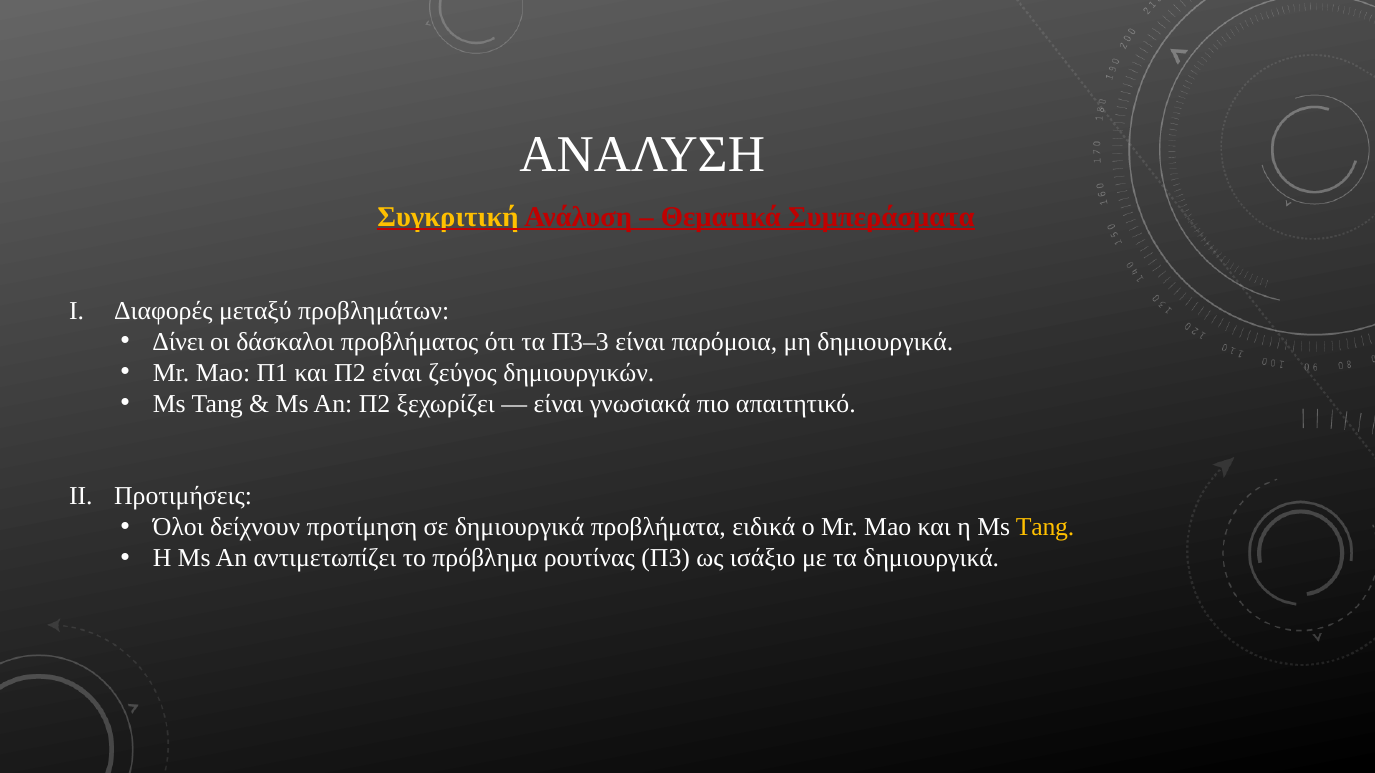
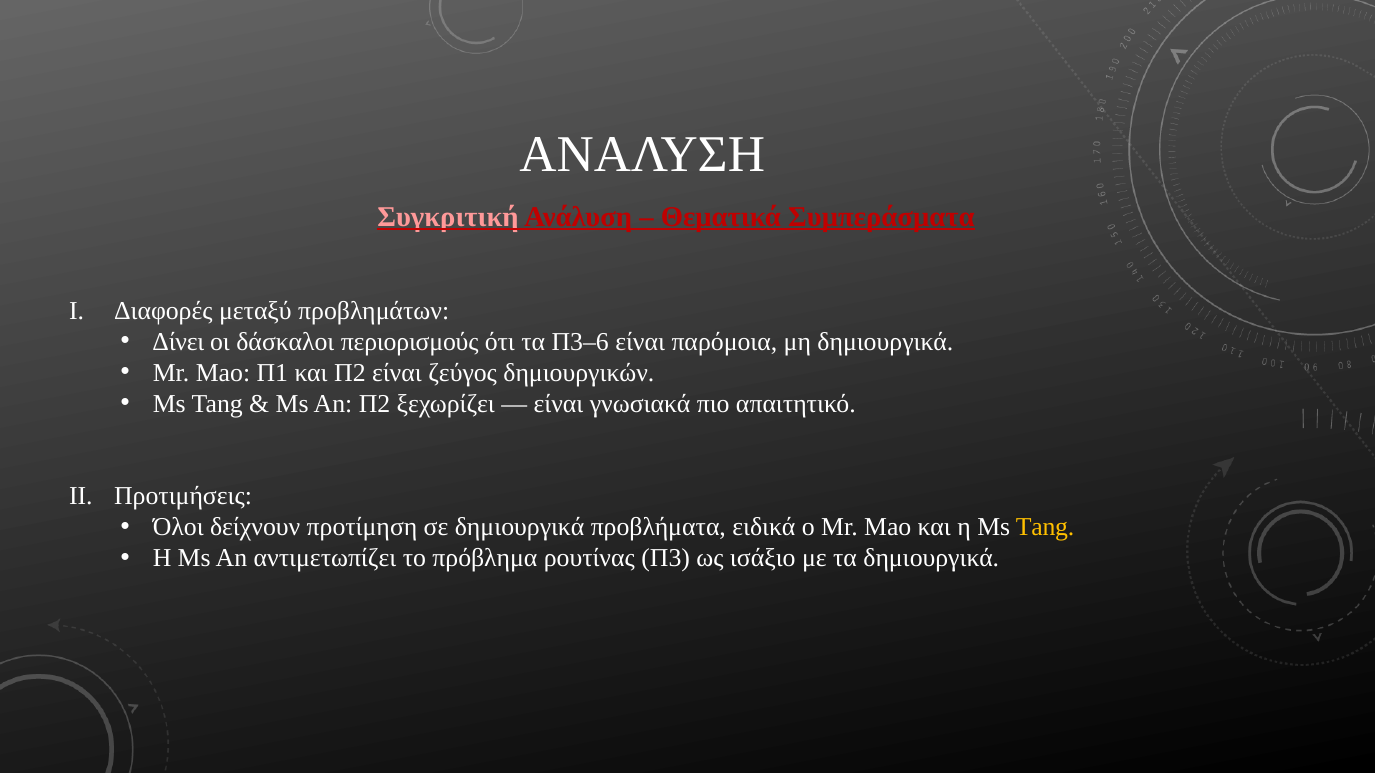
Συγκριτική colour: yellow -> pink
προβλήματος: προβλήματος -> περιορισμούς
Π3–3: Π3–3 -> Π3–6
